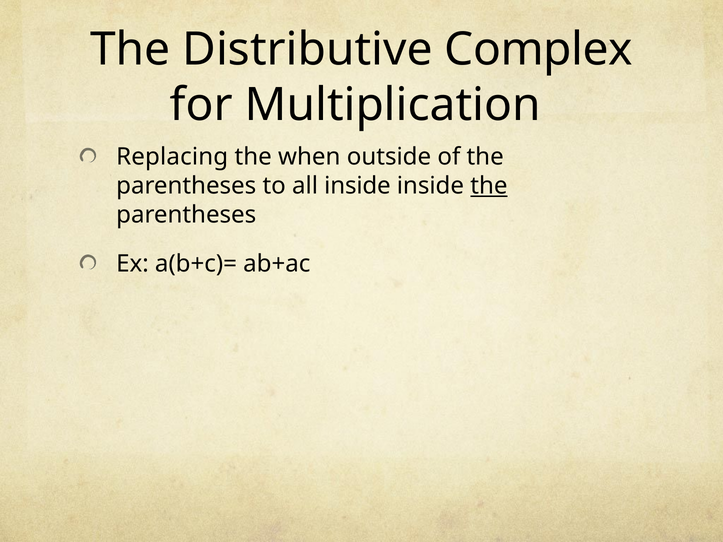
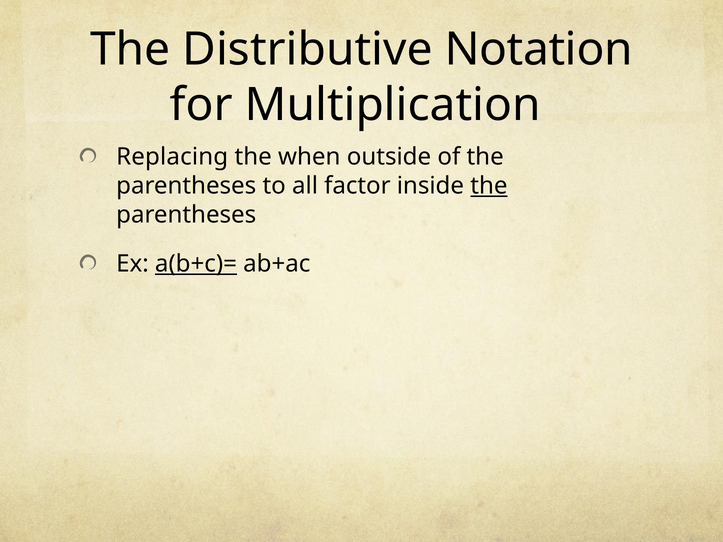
Complex: Complex -> Notation
all inside: inside -> factor
a(b+c)= underline: none -> present
